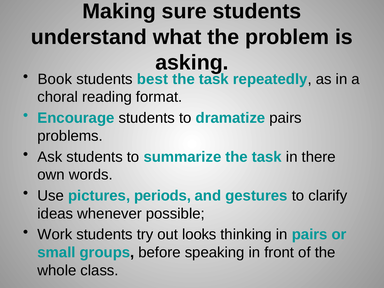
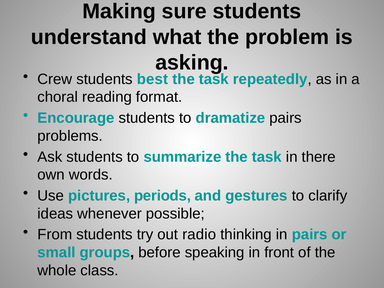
Book: Book -> Crew
Work: Work -> From
looks: looks -> radio
